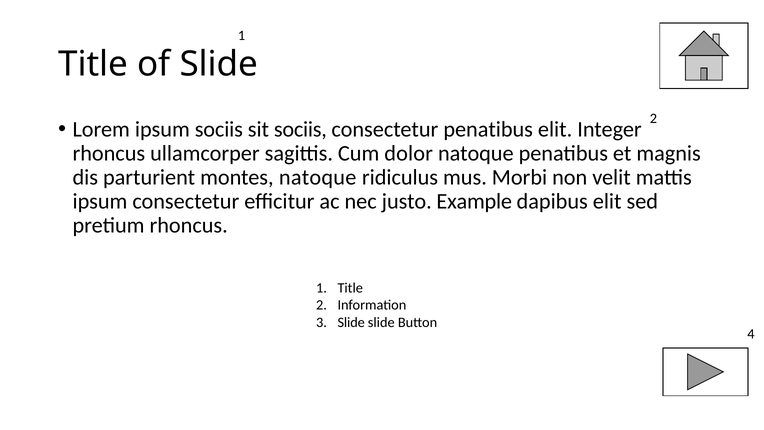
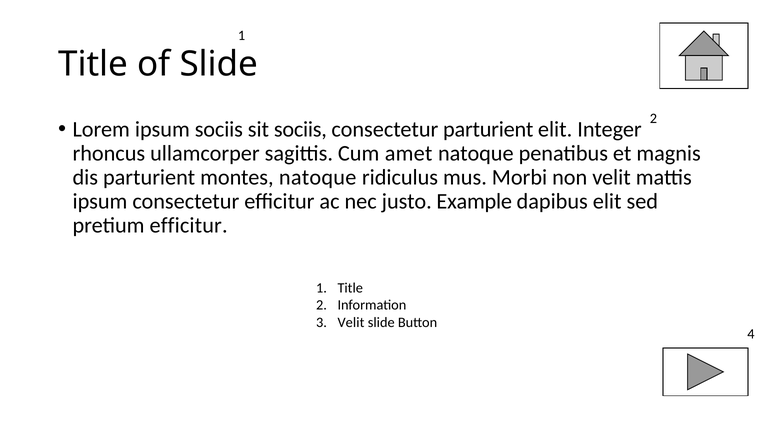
consectetur penatibus: penatibus -> parturient
dolor: dolor -> amet
pretium rhoncus: rhoncus -> efficitur
Slide at (351, 322): Slide -> Velit
